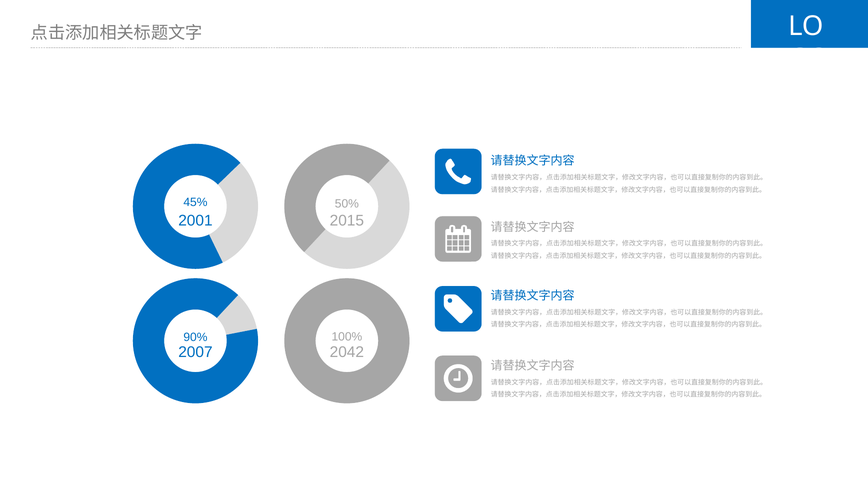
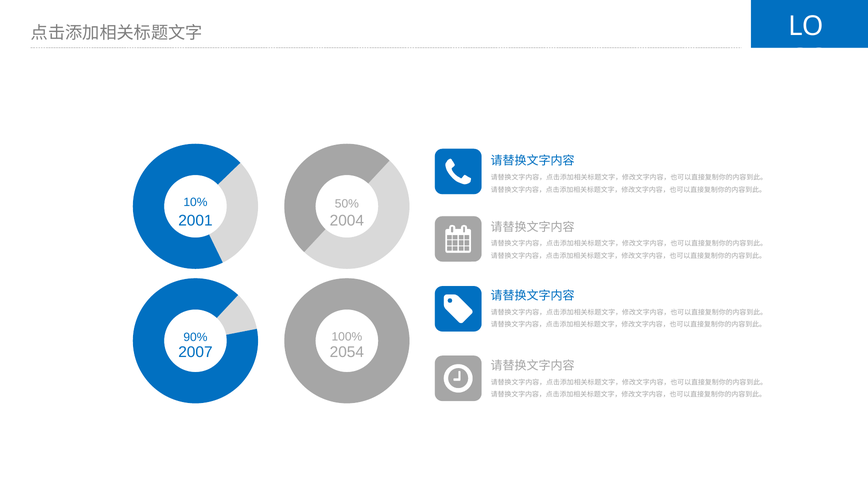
45%: 45% -> 10%
2015: 2015 -> 2004
2042: 2042 -> 2054
